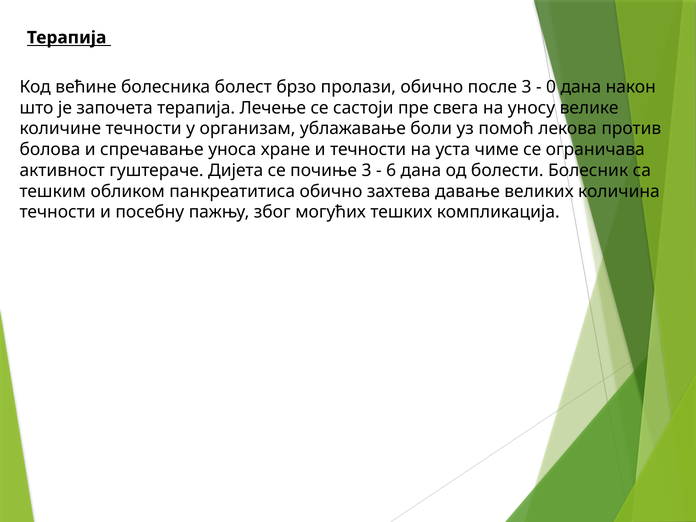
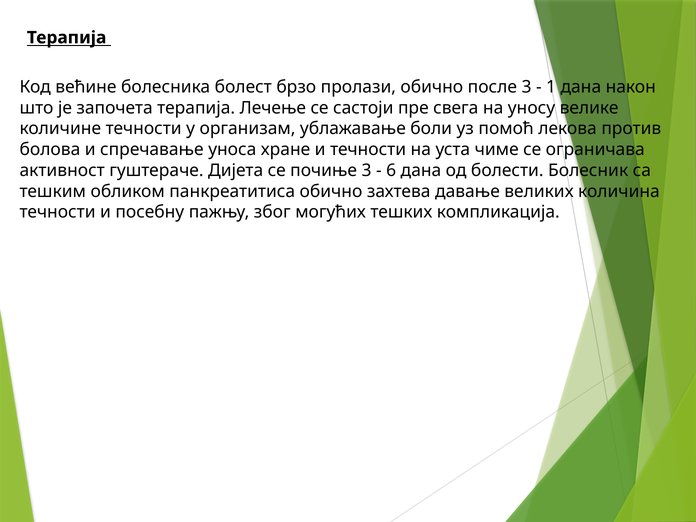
0: 0 -> 1
